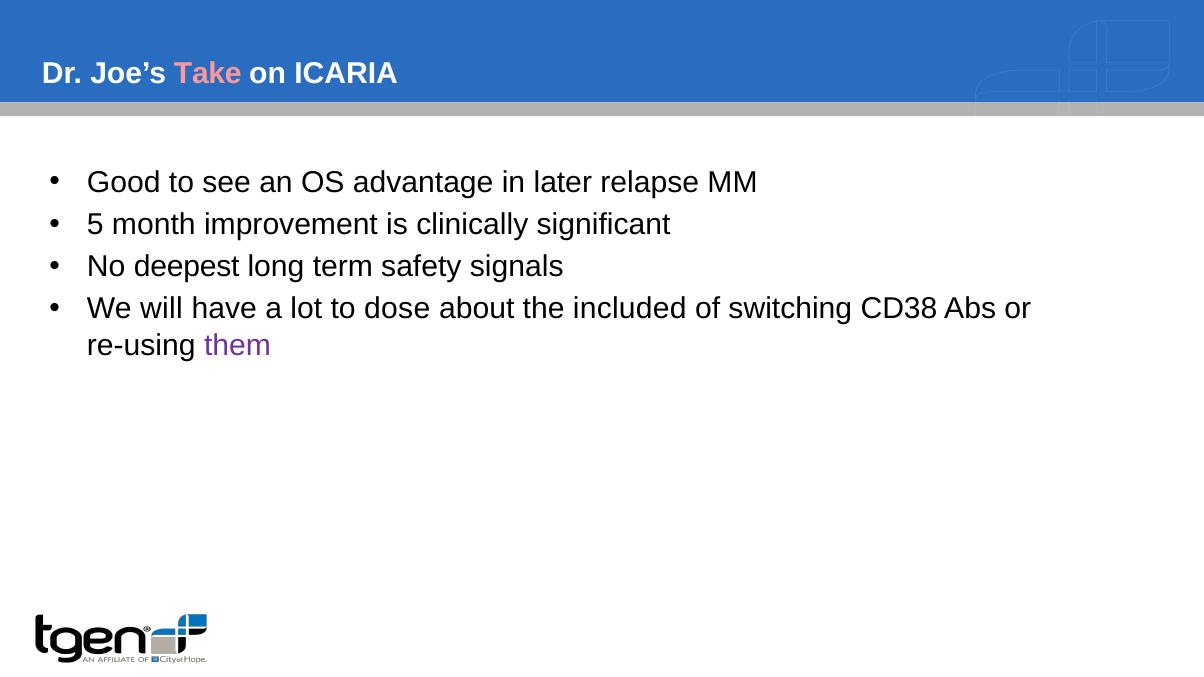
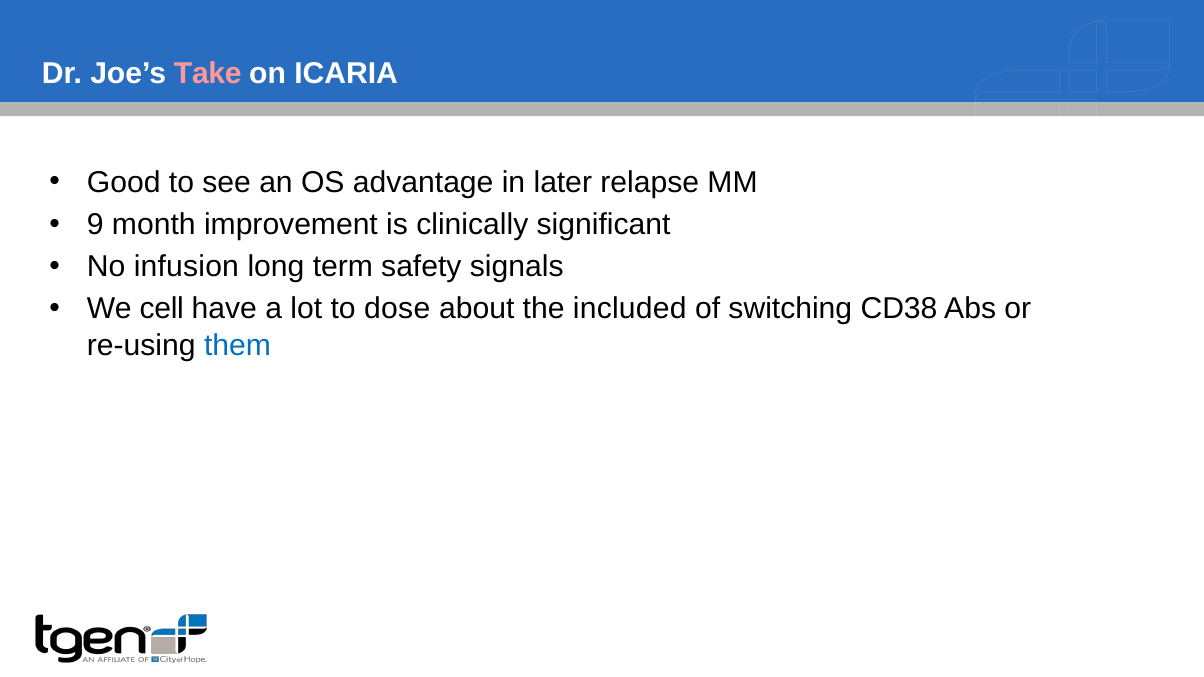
5: 5 -> 9
deepest: deepest -> infusion
will: will -> cell
them colour: purple -> blue
